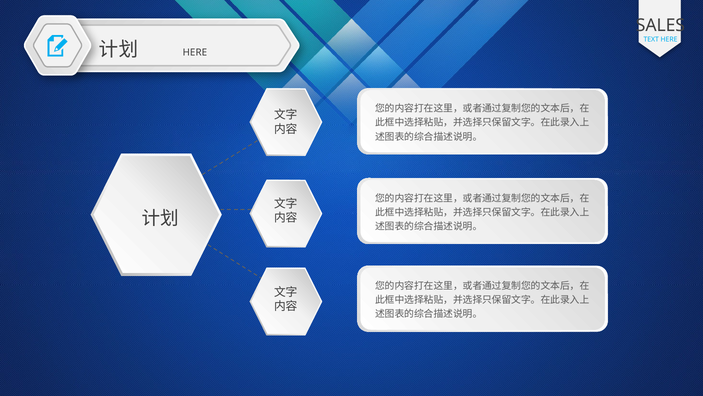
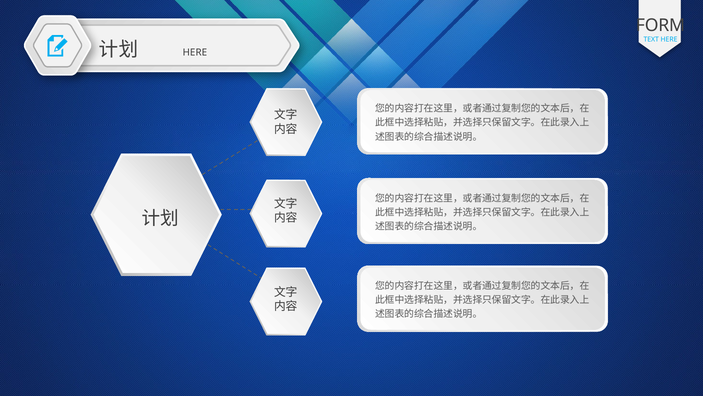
SALES: SALES -> FORM
